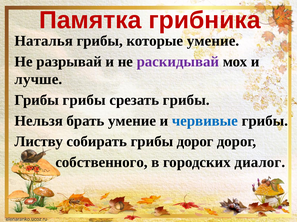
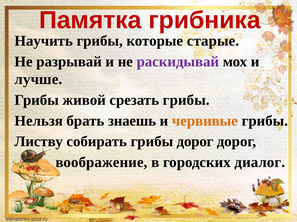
Наталья: Наталья -> Научить
которые умение: умение -> старые
Грибы грибы: грибы -> живой
брать умение: умение -> знаешь
червивые colour: blue -> orange
собственного: собственного -> воображение
